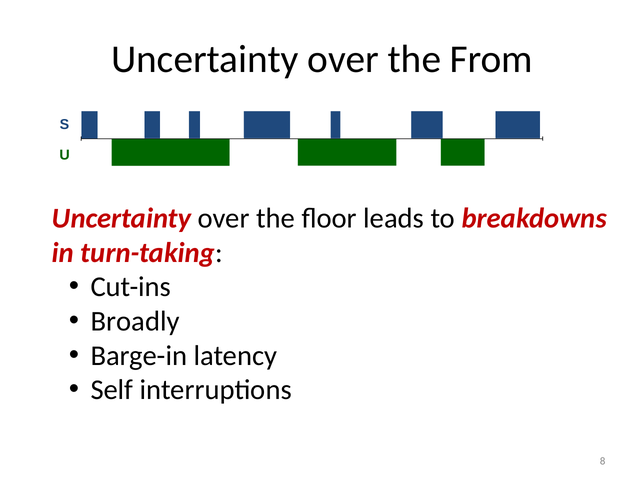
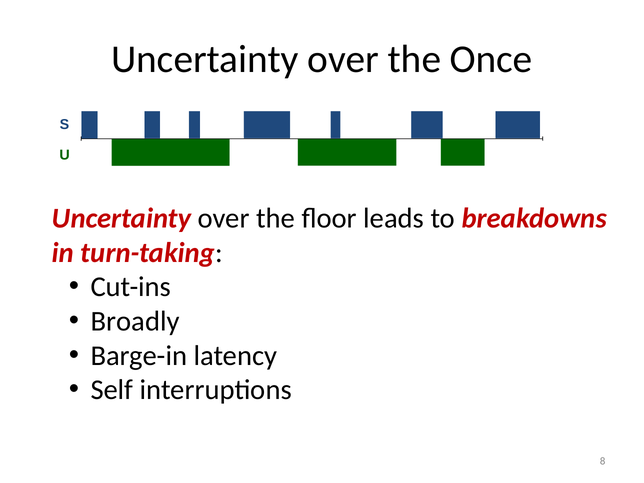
From: From -> Once
